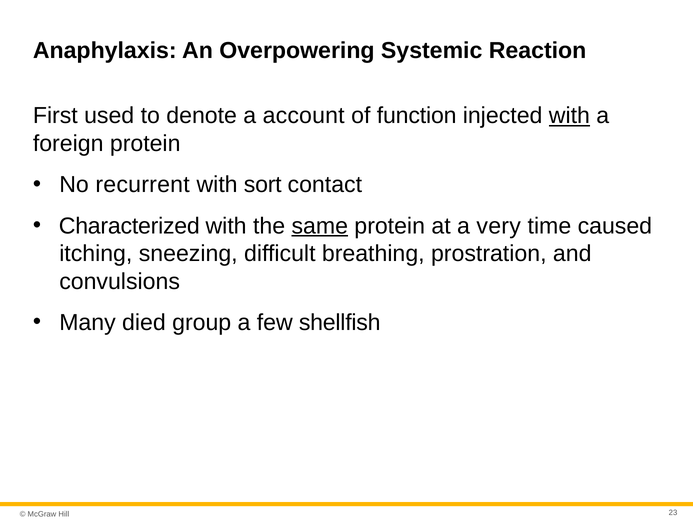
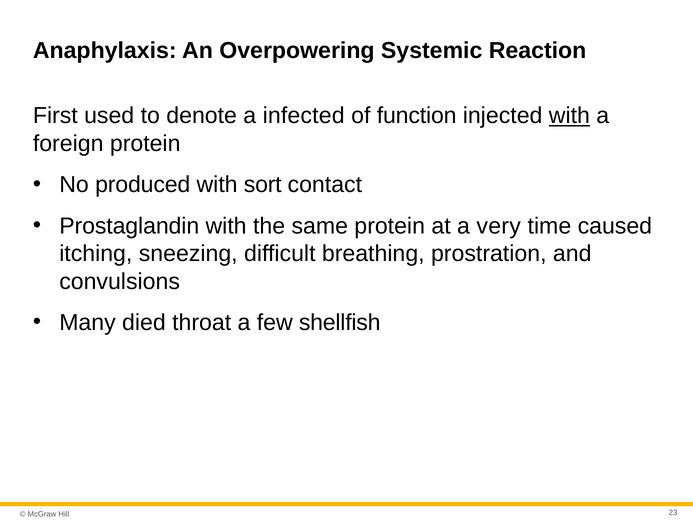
account: account -> infected
recurrent: recurrent -> produced
Characterized: Characterized -> Prostaglandin
same underline: present -> none
group: group -> throat
